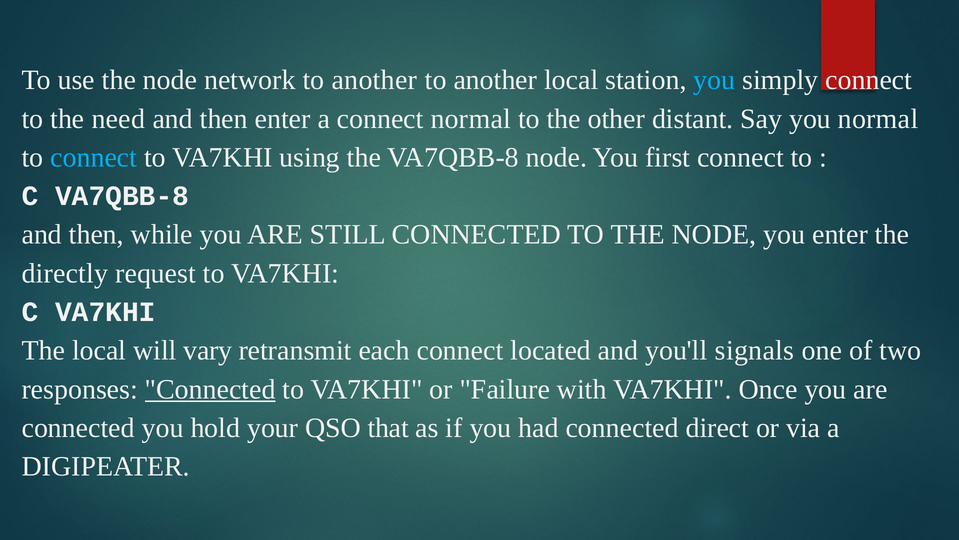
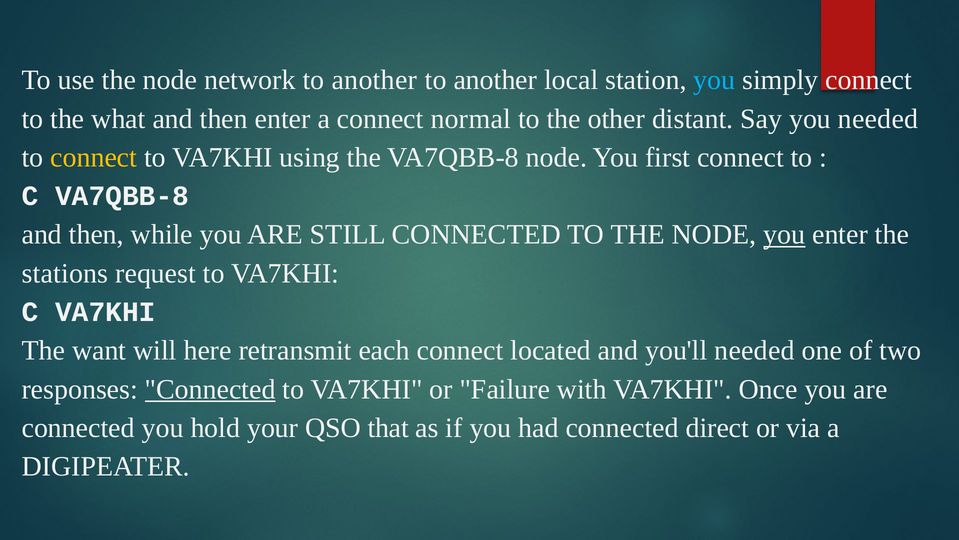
need: need -> what
you normal: normal -> needed
connect at (94, 157) colour: light blue -> yellow
you at (784, 234) underline: none -> present
directly: directly -> stations
The local: local -> want
vary: vary -> here
you'll signals: signals -> needed
